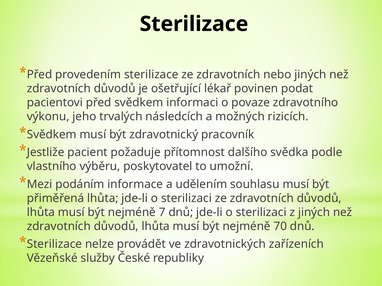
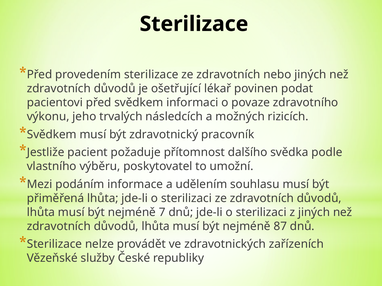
70: 70 -> 87
